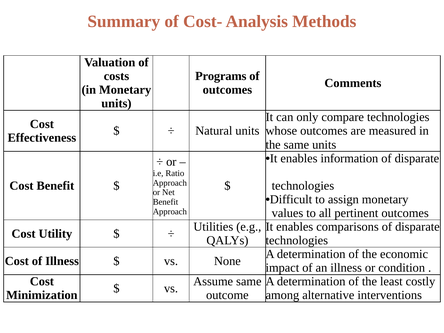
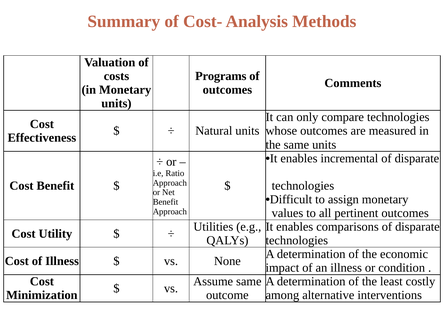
information: information -> incremental
